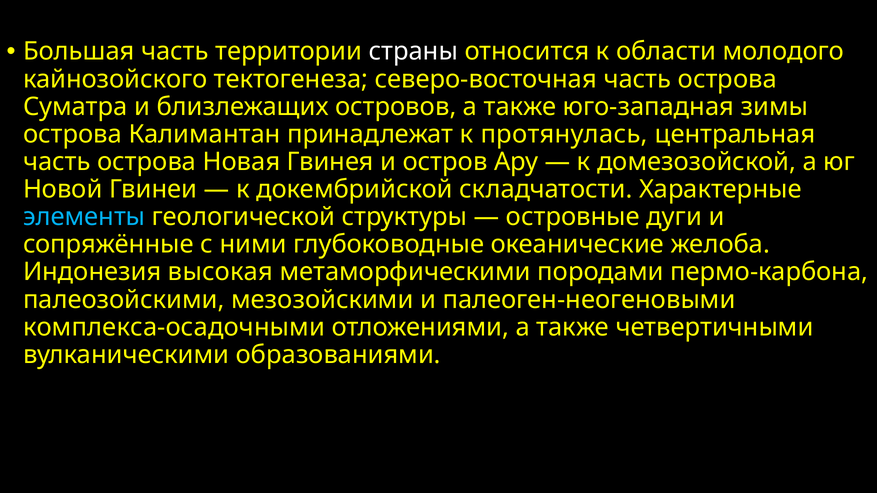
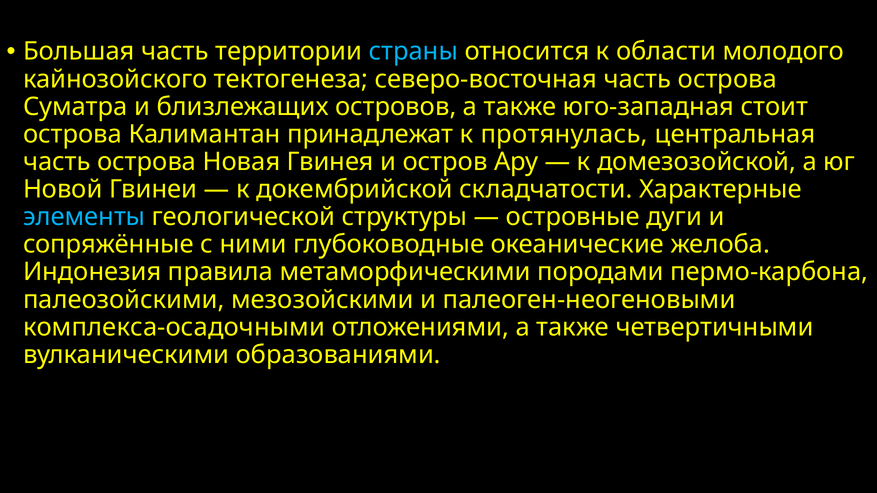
страны colour: white -> light blue
зимы: зимы -> стоит
высокая: высокая -> правила
